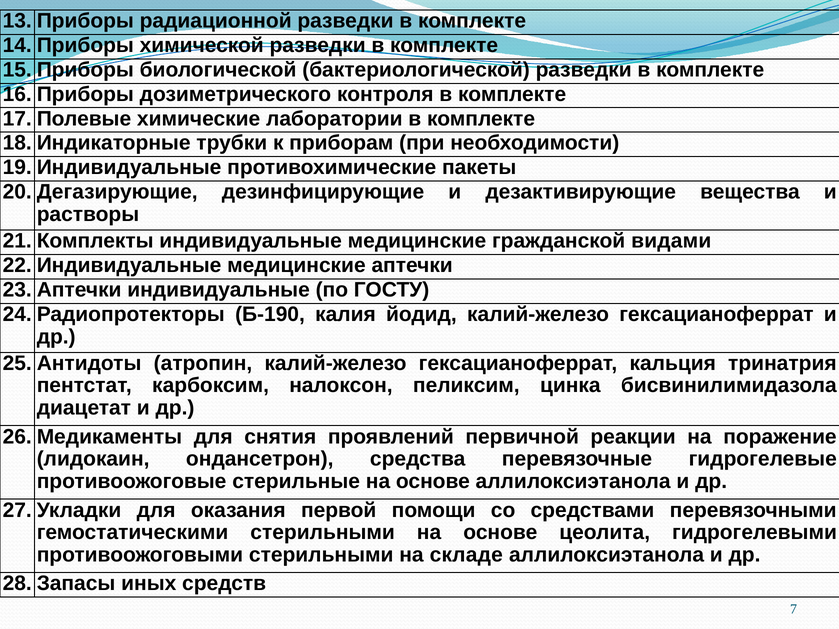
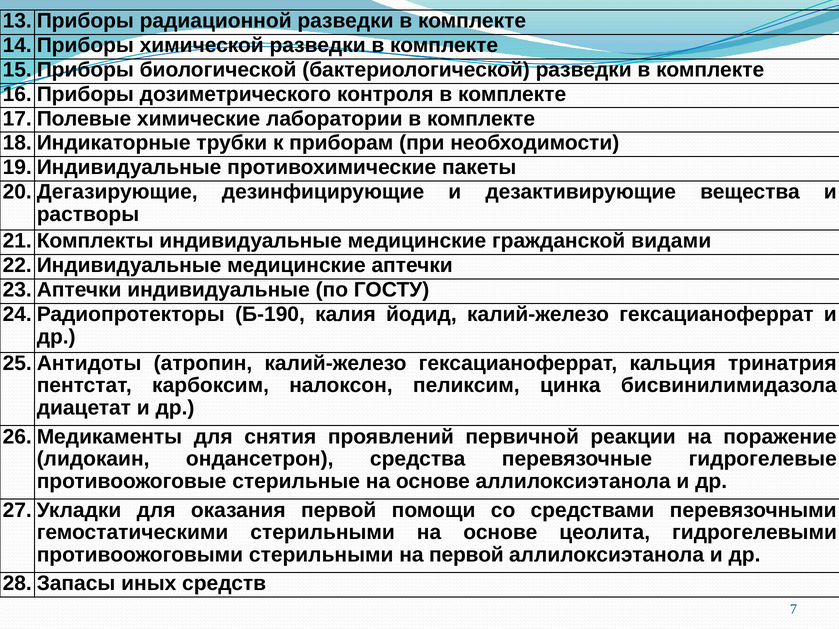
на складе: складе -> первой
